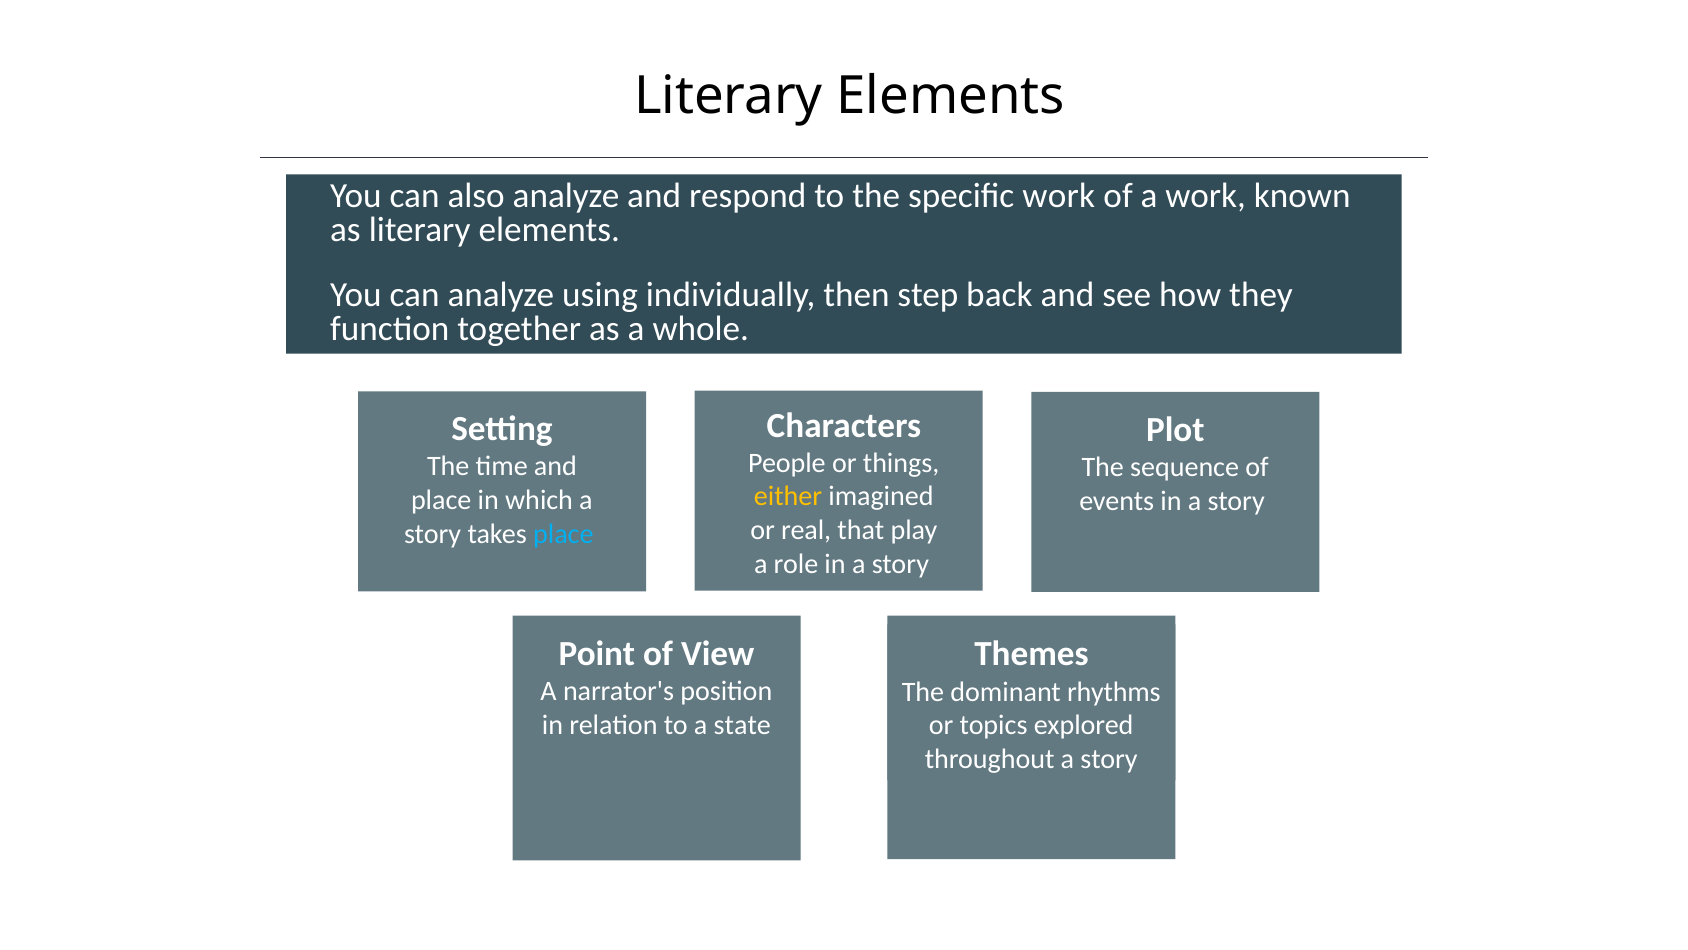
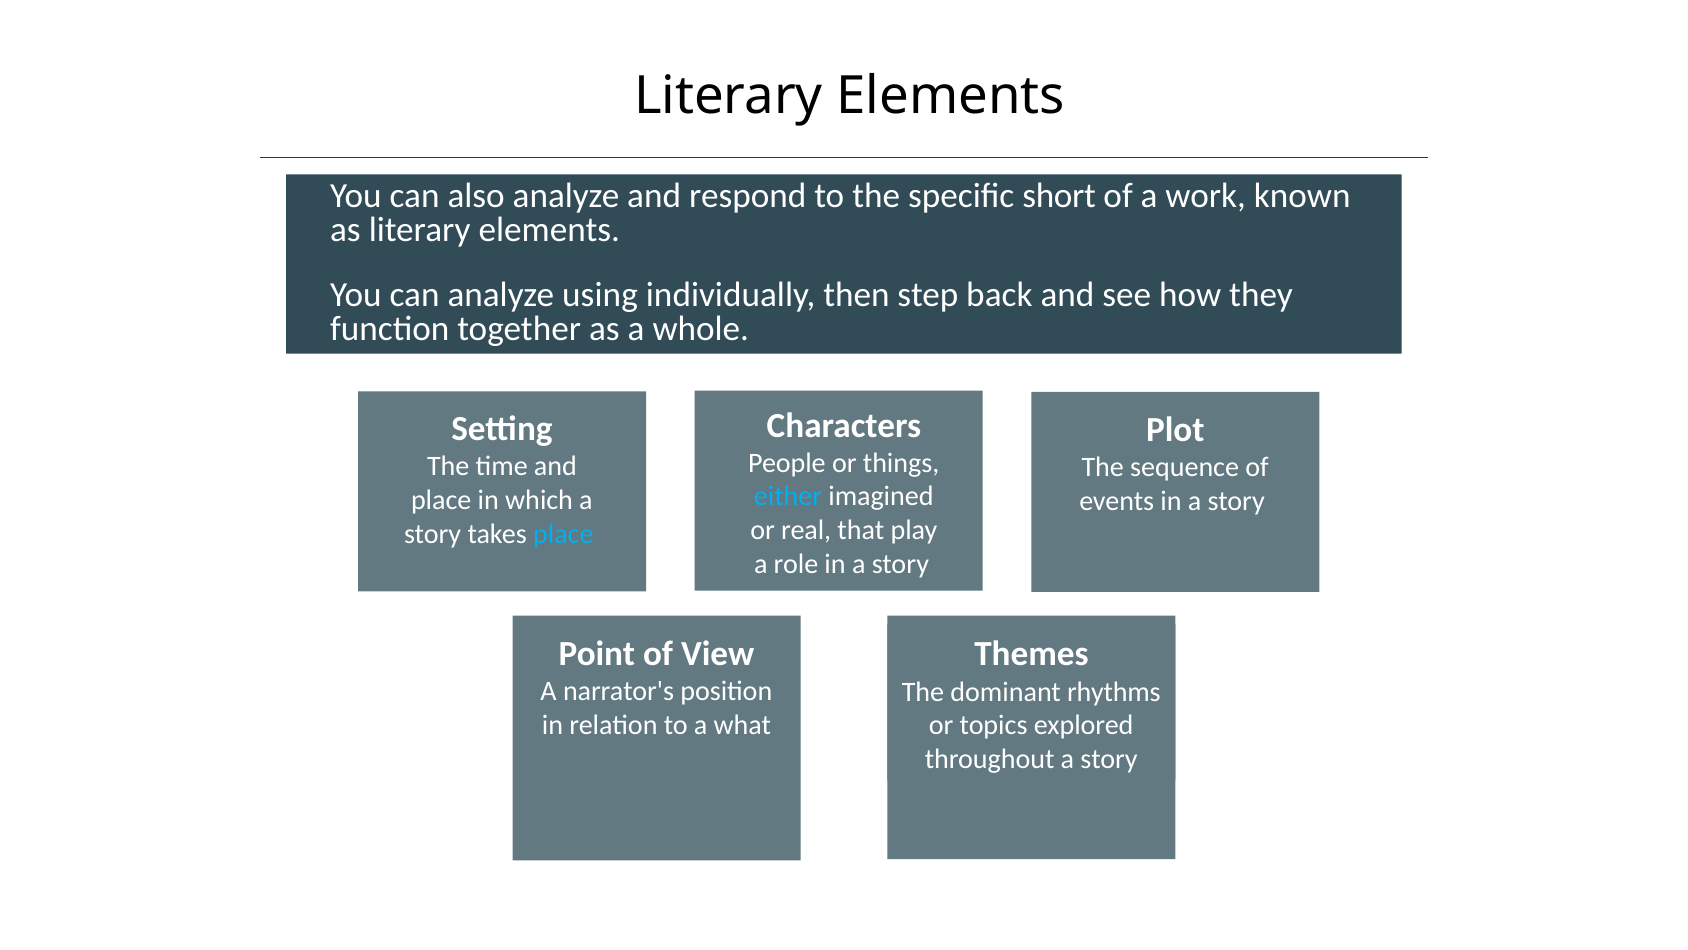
specific work: work -> short
either colour: yellow -> light blue
state: state -> what
